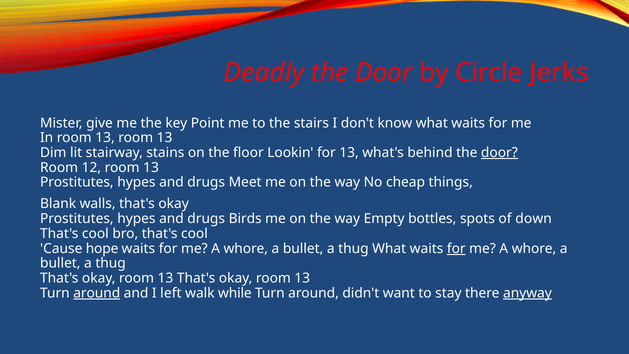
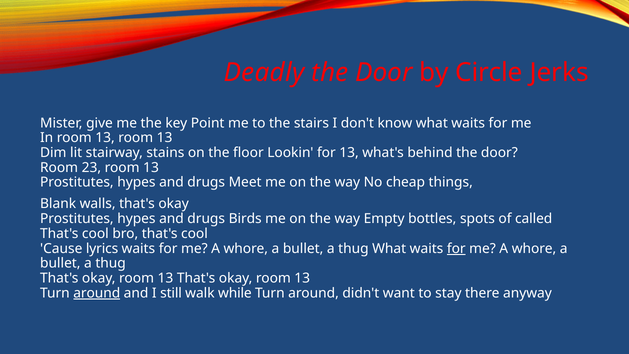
door at (499, 153) underline: present -> none
12: 12 -> 23
down: down -> called
hope: hope -> lyrics
left: left -> still
anyway underline: present -> none
